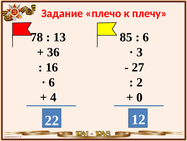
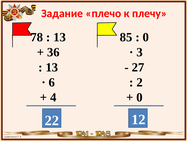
6 at (146, 37): 6 -> 0
16 at (52, 67): 16 -> 13
